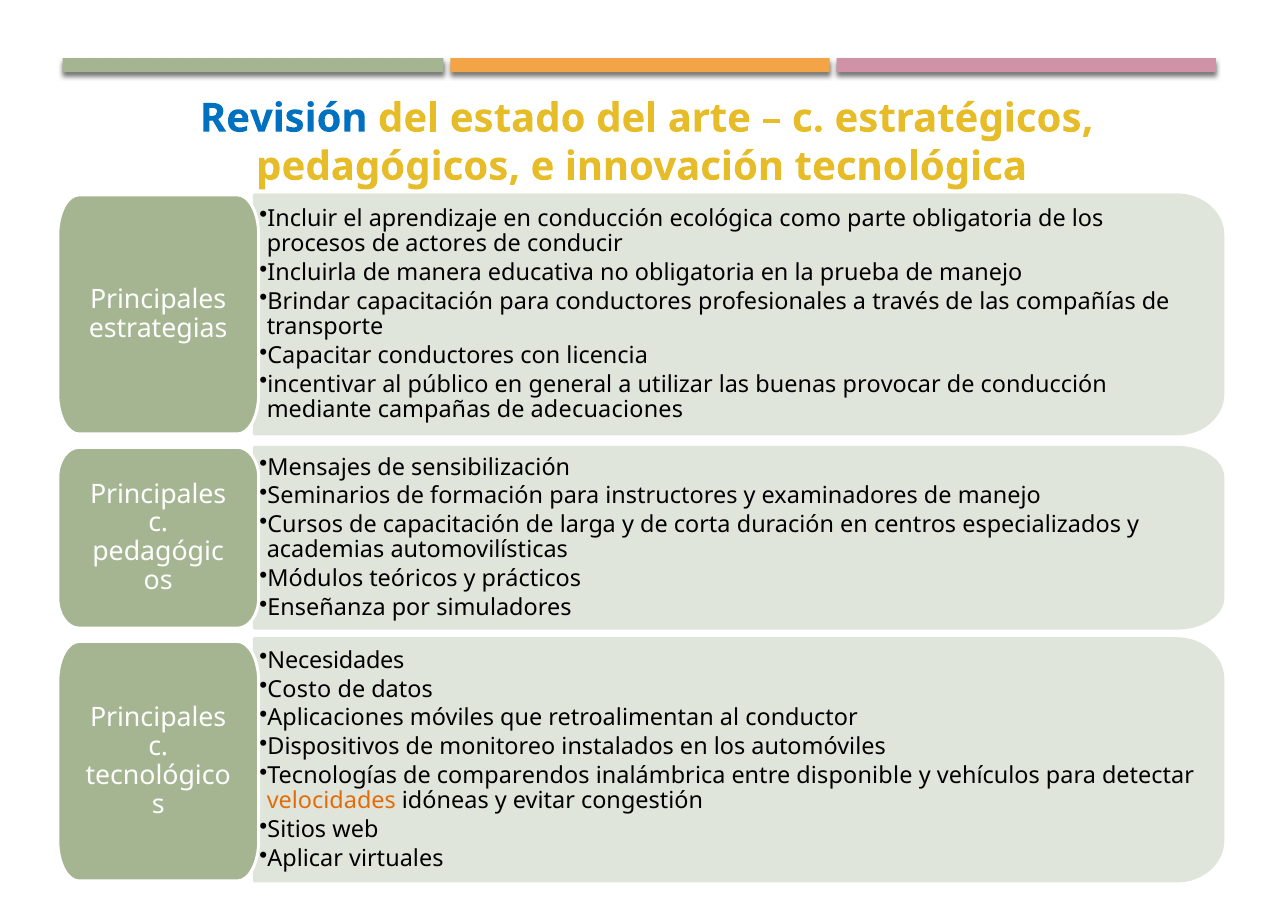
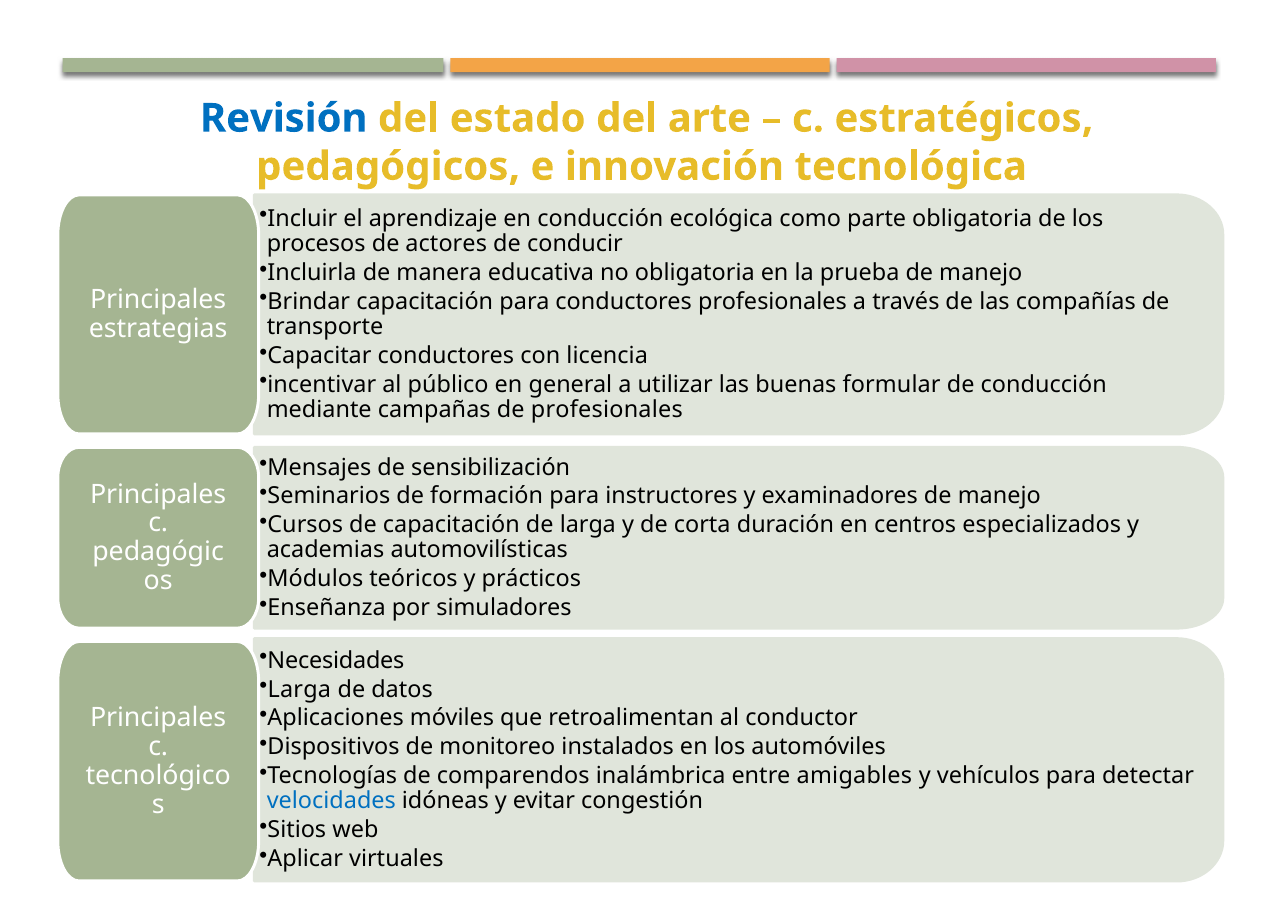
provocar: provocar -> formular
de adecuaciones: adecuaciones -> profesionales
Costo at (299, 689): Costo -> Larga
disponible: disponible -> amigables
velocidades colour: orange -> blue
